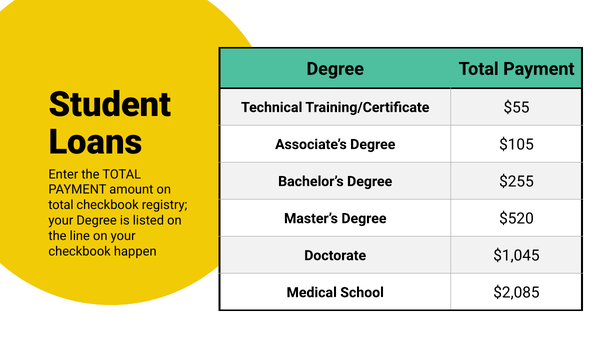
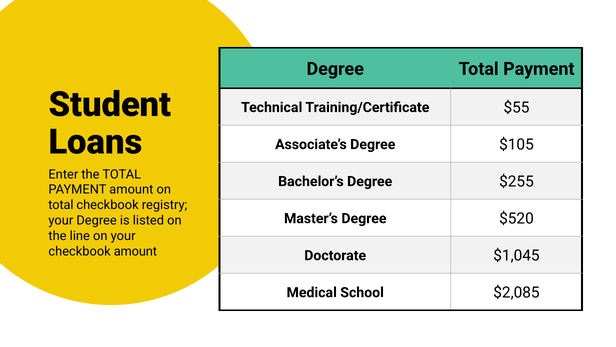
checkbook happen: happen -> amount
